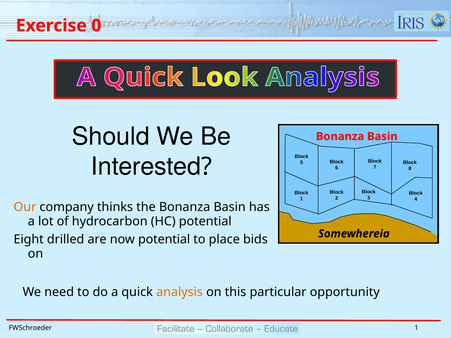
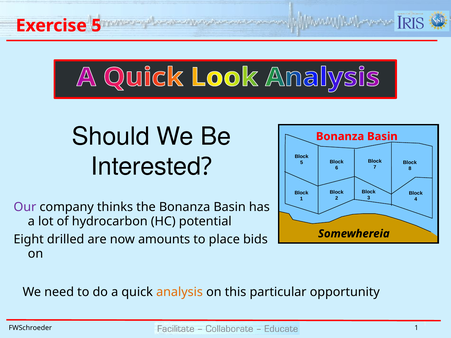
Exercise 0: 0 -> 5
Our colour: orange -> purple
now potential: potential -> amounts
